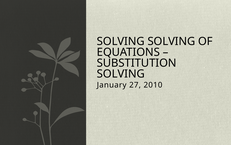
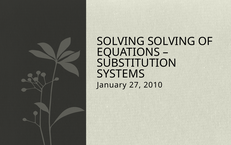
SOLVING at (121, 73): SOLVING -> SYSTEMS
